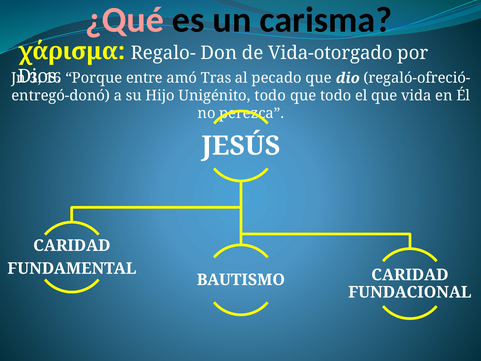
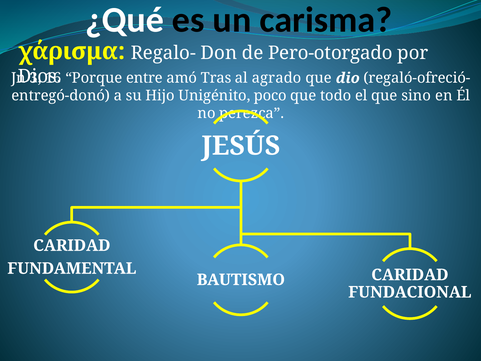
¿Qué colour: pink -> white
Vida-otorgado: Vida-otorgado -> Pero-otorgado
pecado: pecado -> agrado
Unigénito todo: todo -> poco
vida: vida -> sino
